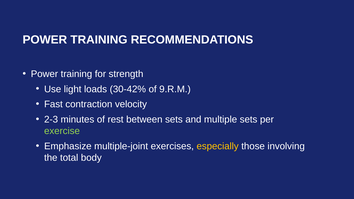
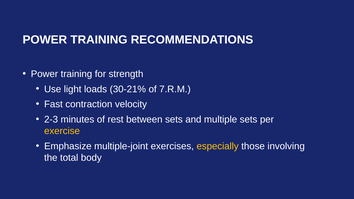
30-42%: 30-42% -> 30-21%
9.R.M: 9.R.M -> 7.R.M
exercise colour: light green -> yellow
